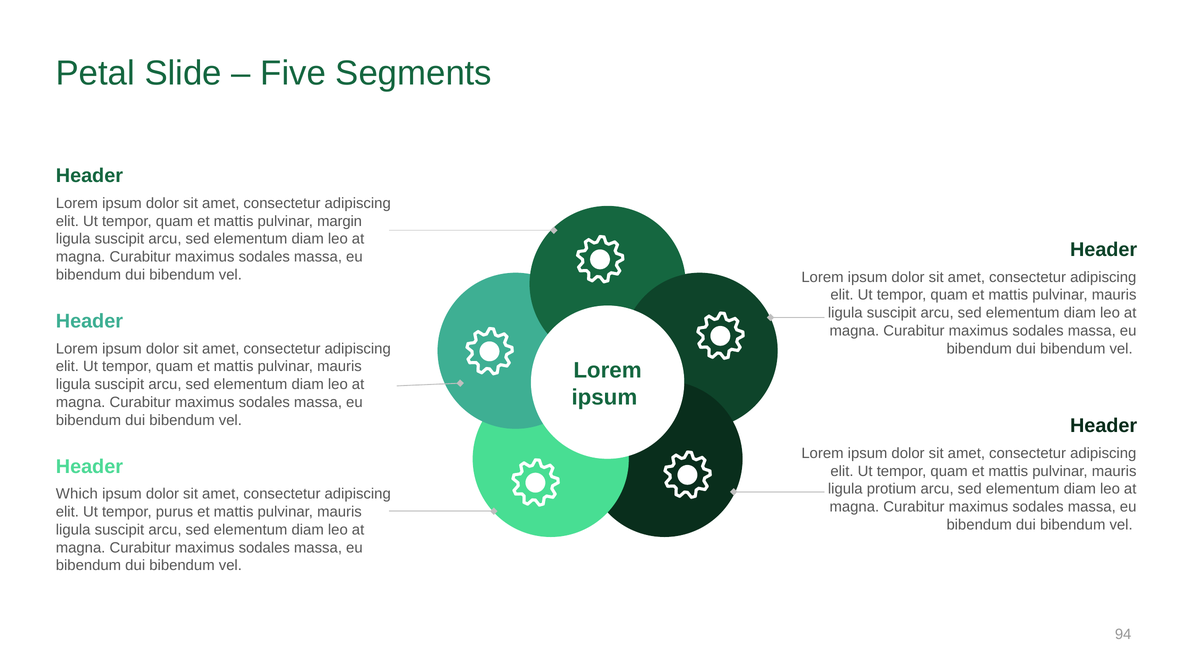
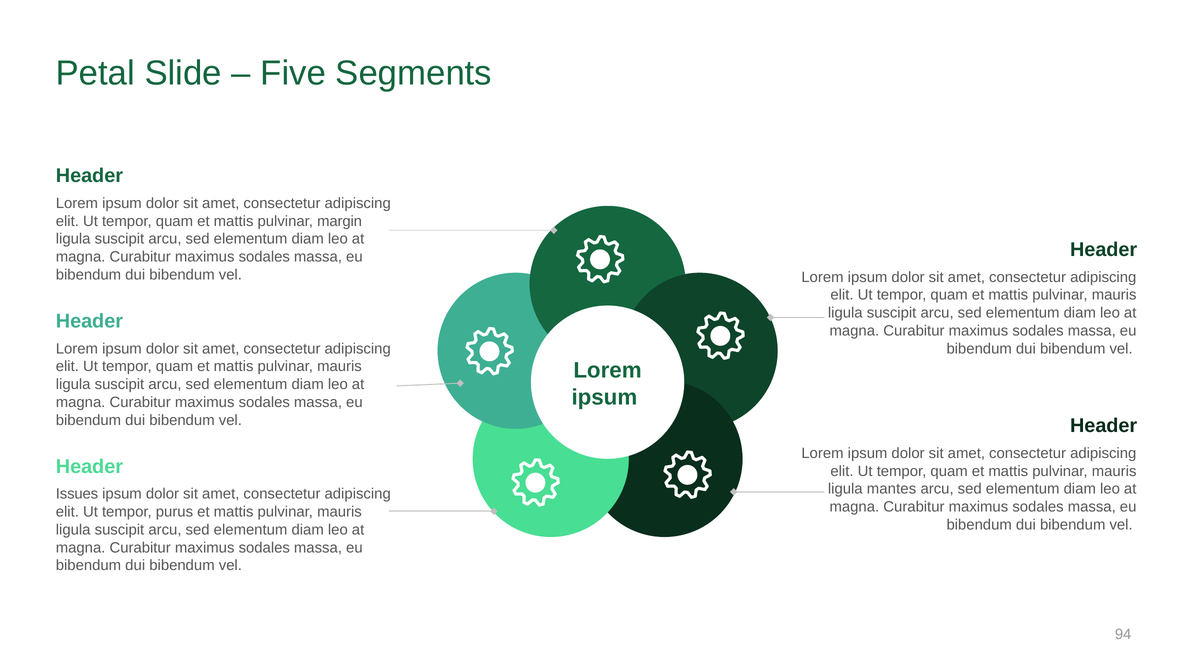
protium: protium -> mantes
Which: Which -> Issues
